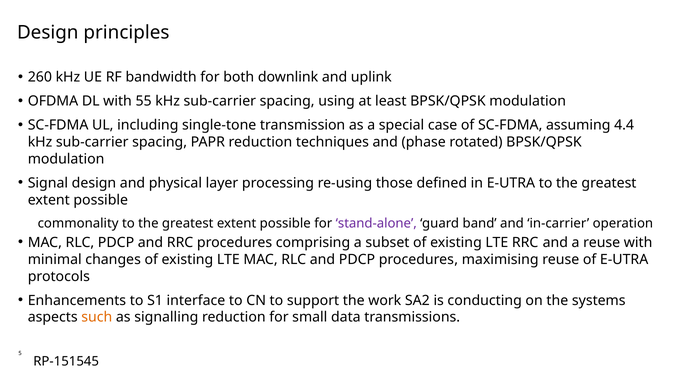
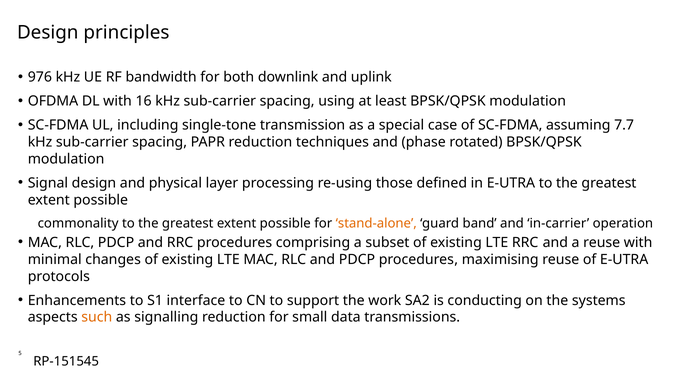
260: 260 -> 976
55: 55 -> 16
4.4: 4.4 -> 7.7
stand-alone colour: purple -> orange
